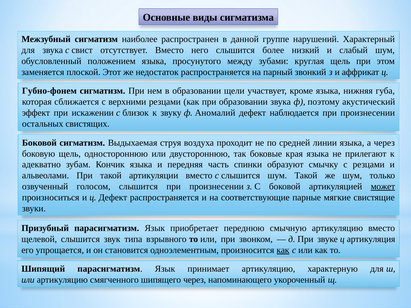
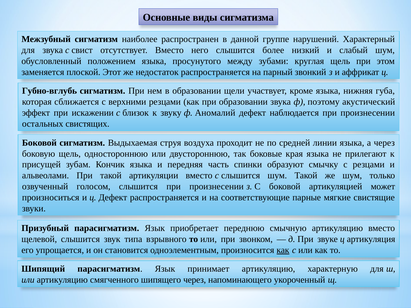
Губно-фонем: Губно-фонем -> Губно-вглубь
адекватно: адекватно -> присущей
может underline: present -> none
